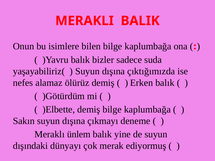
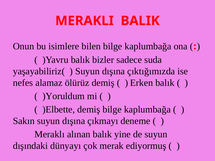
)Götürdüm: )Götürdüm -> )Yoruldum
ünlem: ünlem -> alınan
